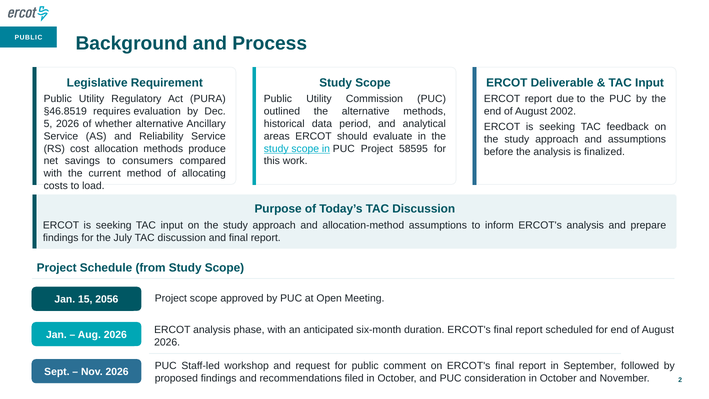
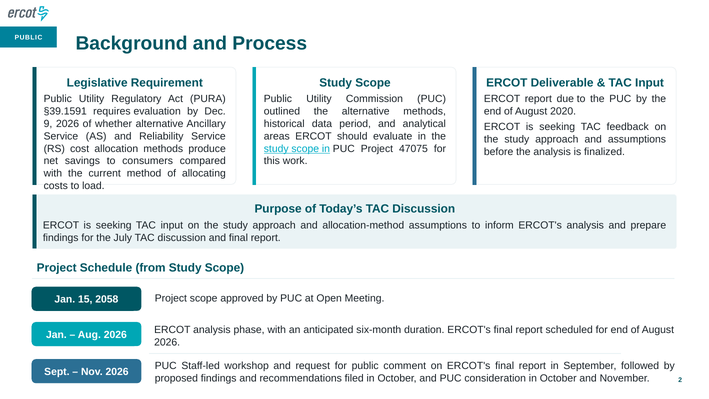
§46.8519: §46.8519 -> §39.1591
2002: 2002 -> 2020
5: 5 -> 9
58595: 58595 -> 47075
2056: 2056 -> 2058
